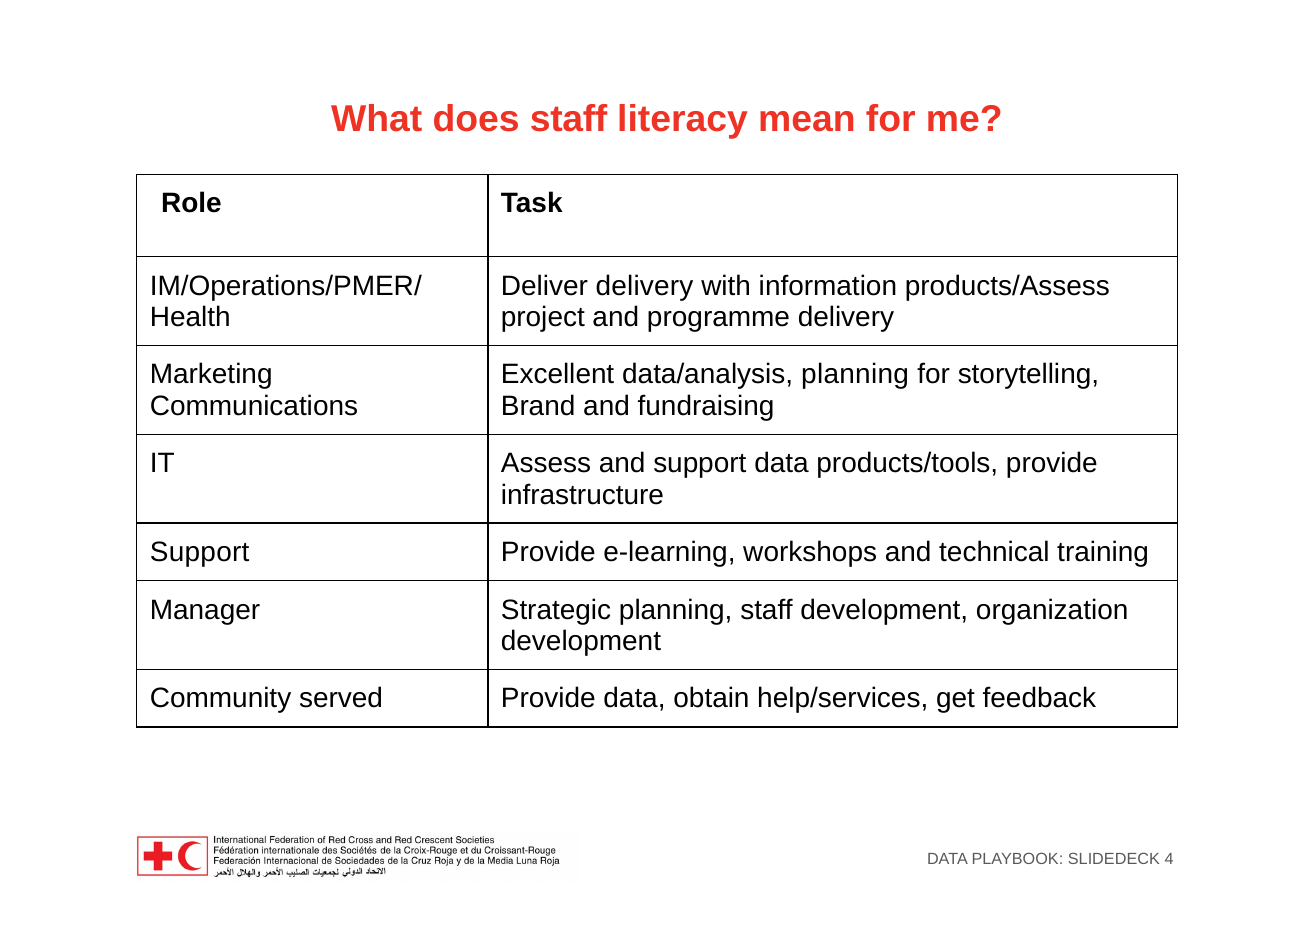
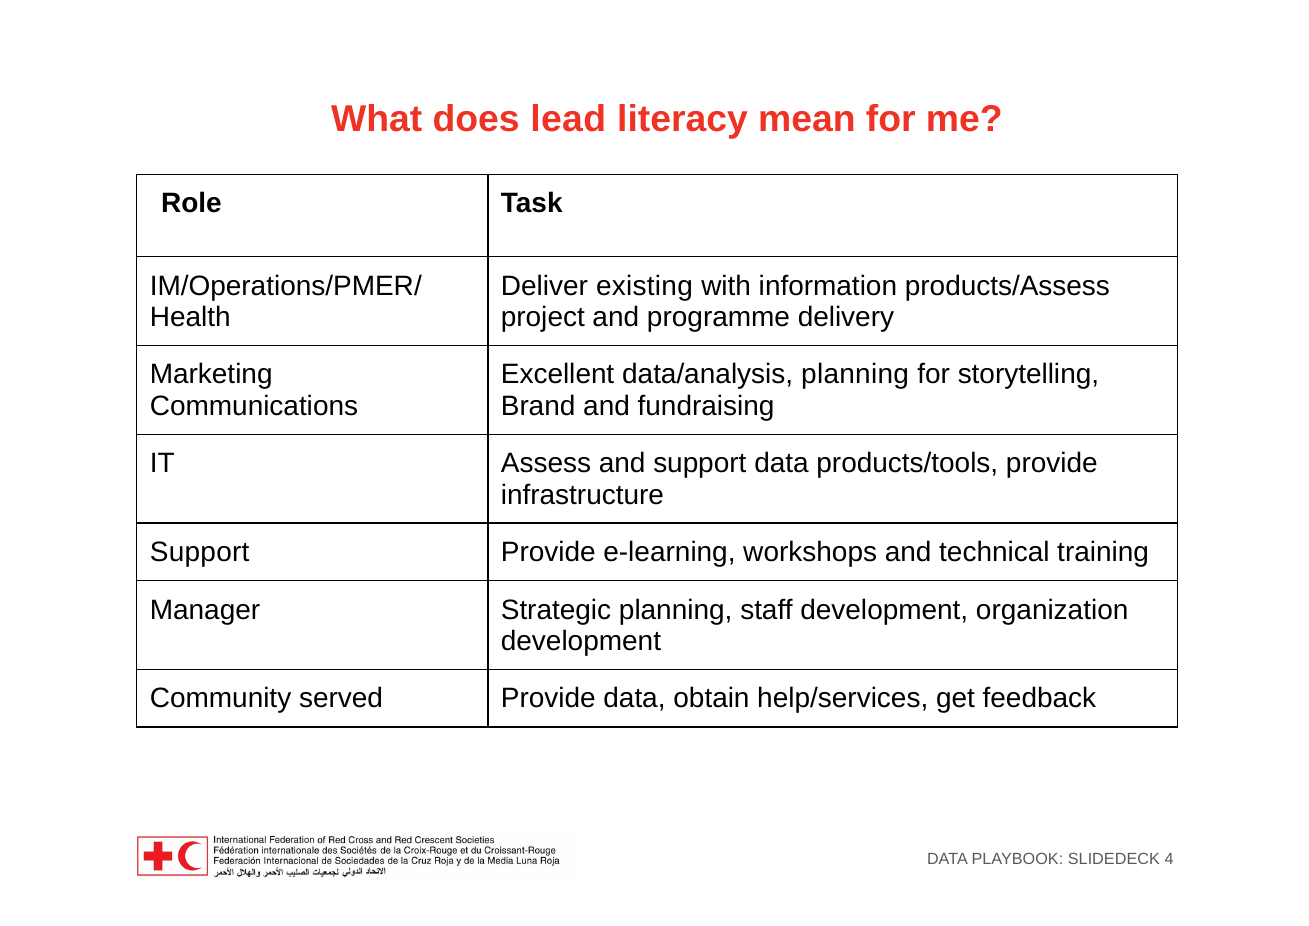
does staff: staff -> lead
Deliver delivery: delivery -> existing
